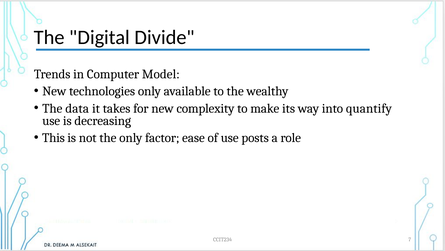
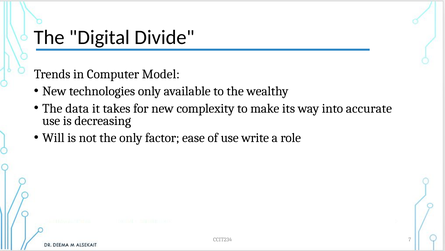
quantify: quantify -> accurate
This: This -> Will
posts: posts -> write
